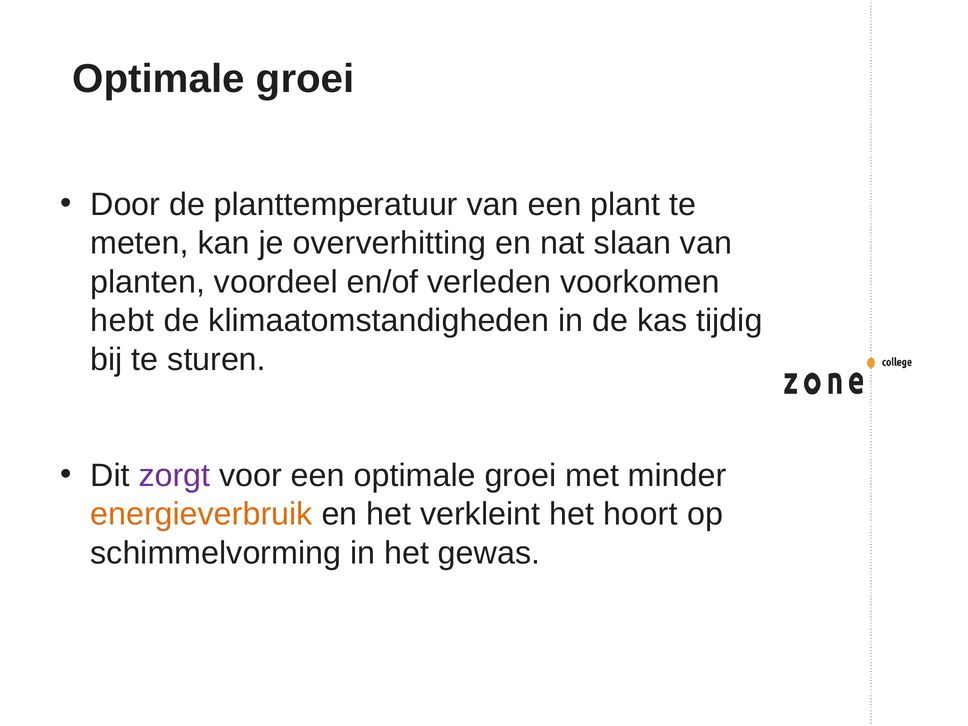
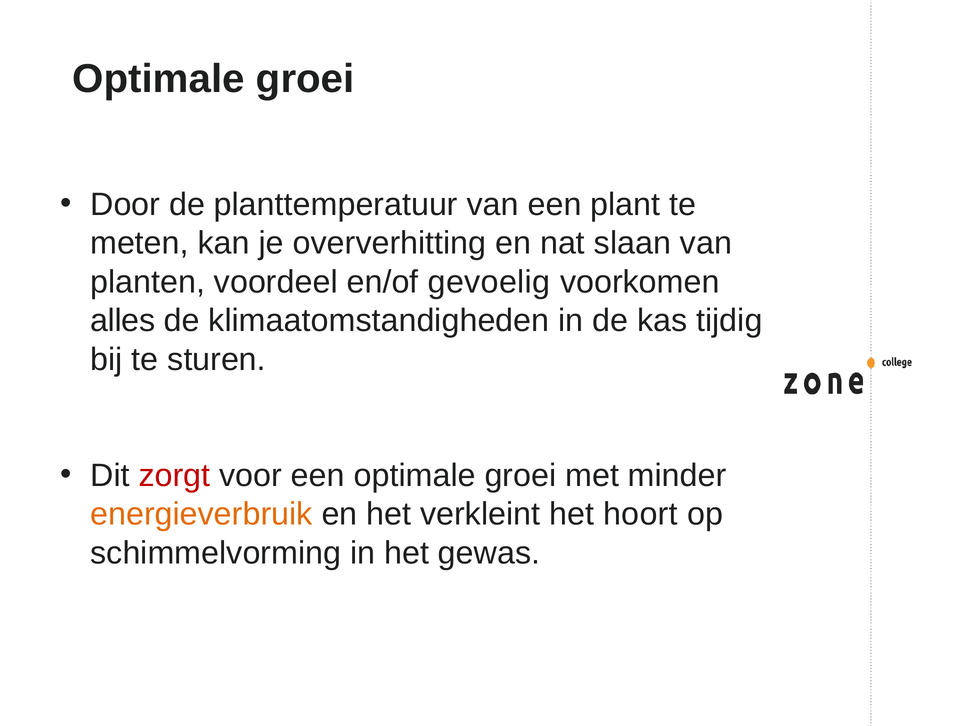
verleden: verleden -> gevoelig
hebt: hebt -> alles
zorgt colour: purple -> red
